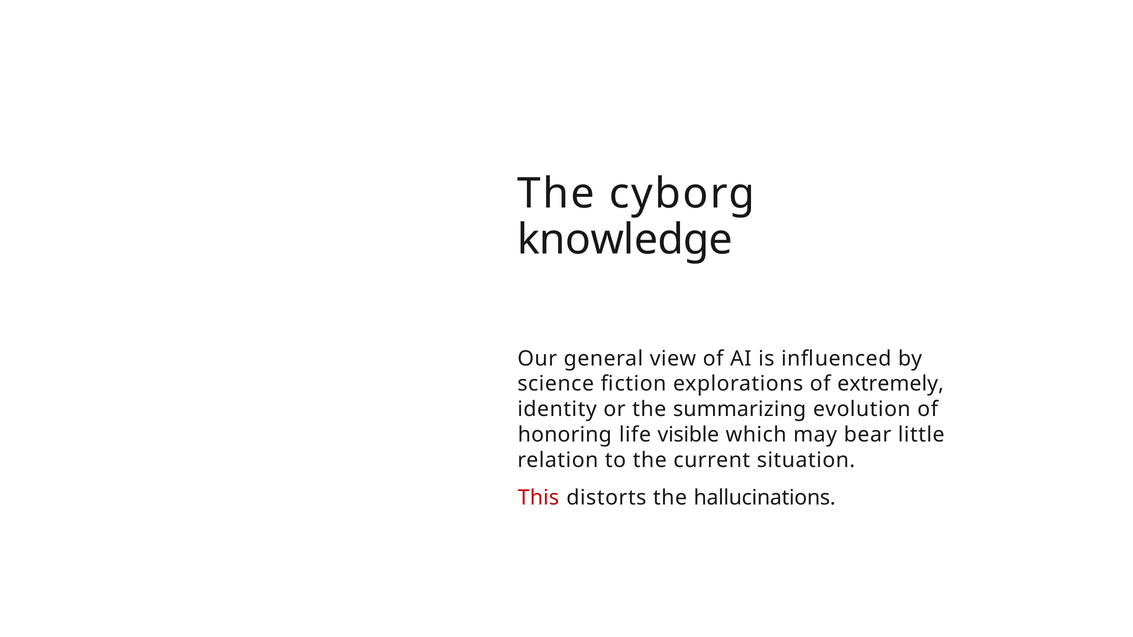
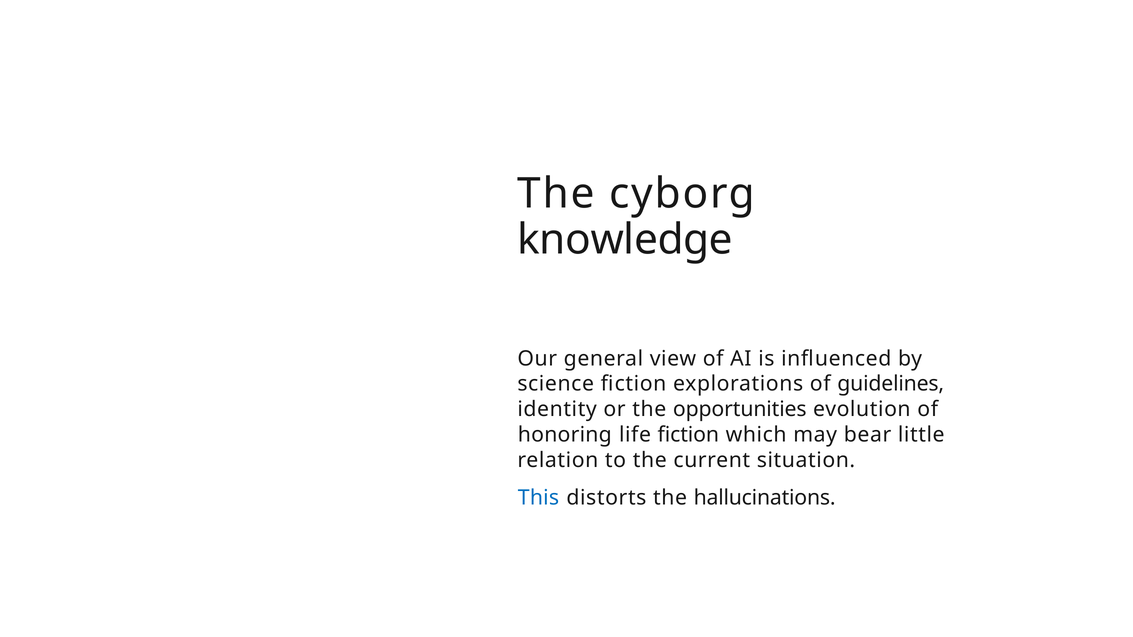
extremely: extremely -> guidelines
summarizing: summarizing -> opportunities
life visible: visible -> fiction
This colour: red -> blue
